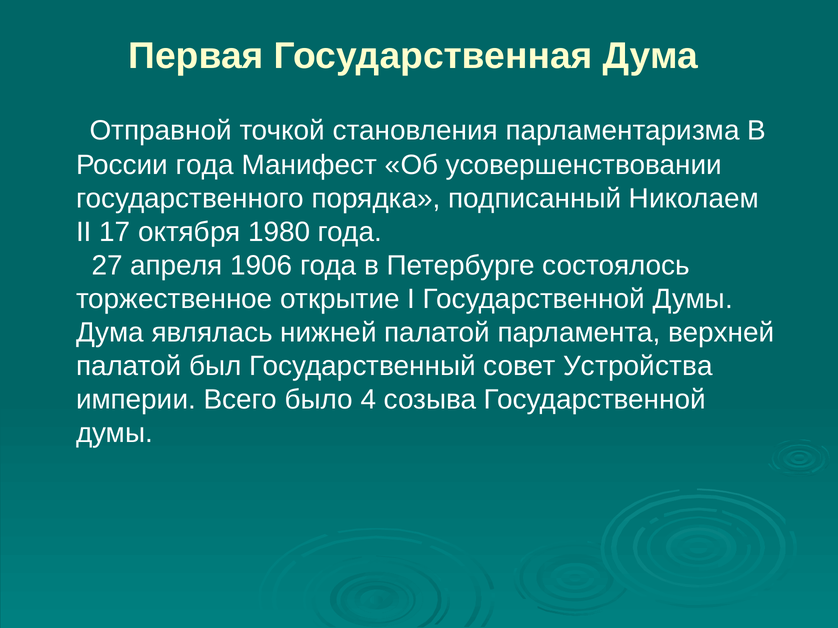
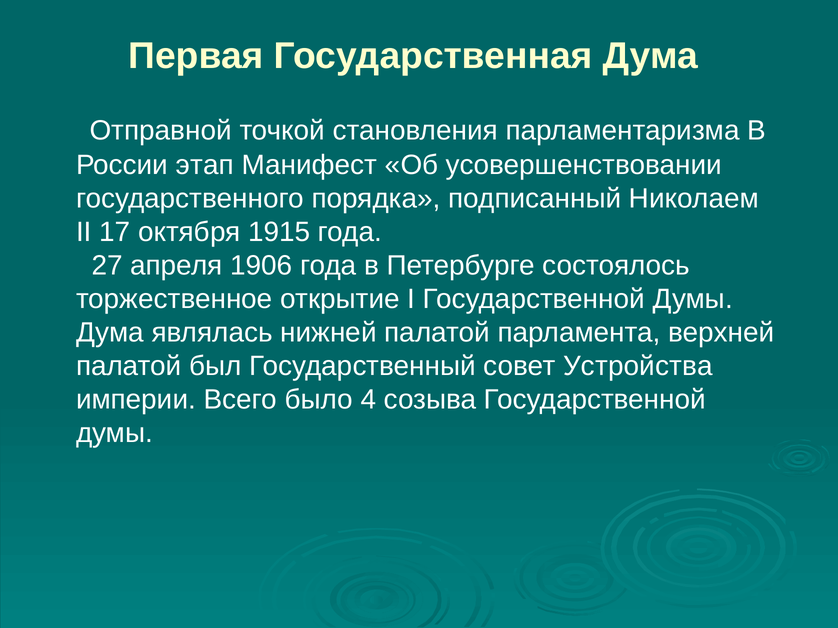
России года: года -> этап
1980: 1980 -> 1915
